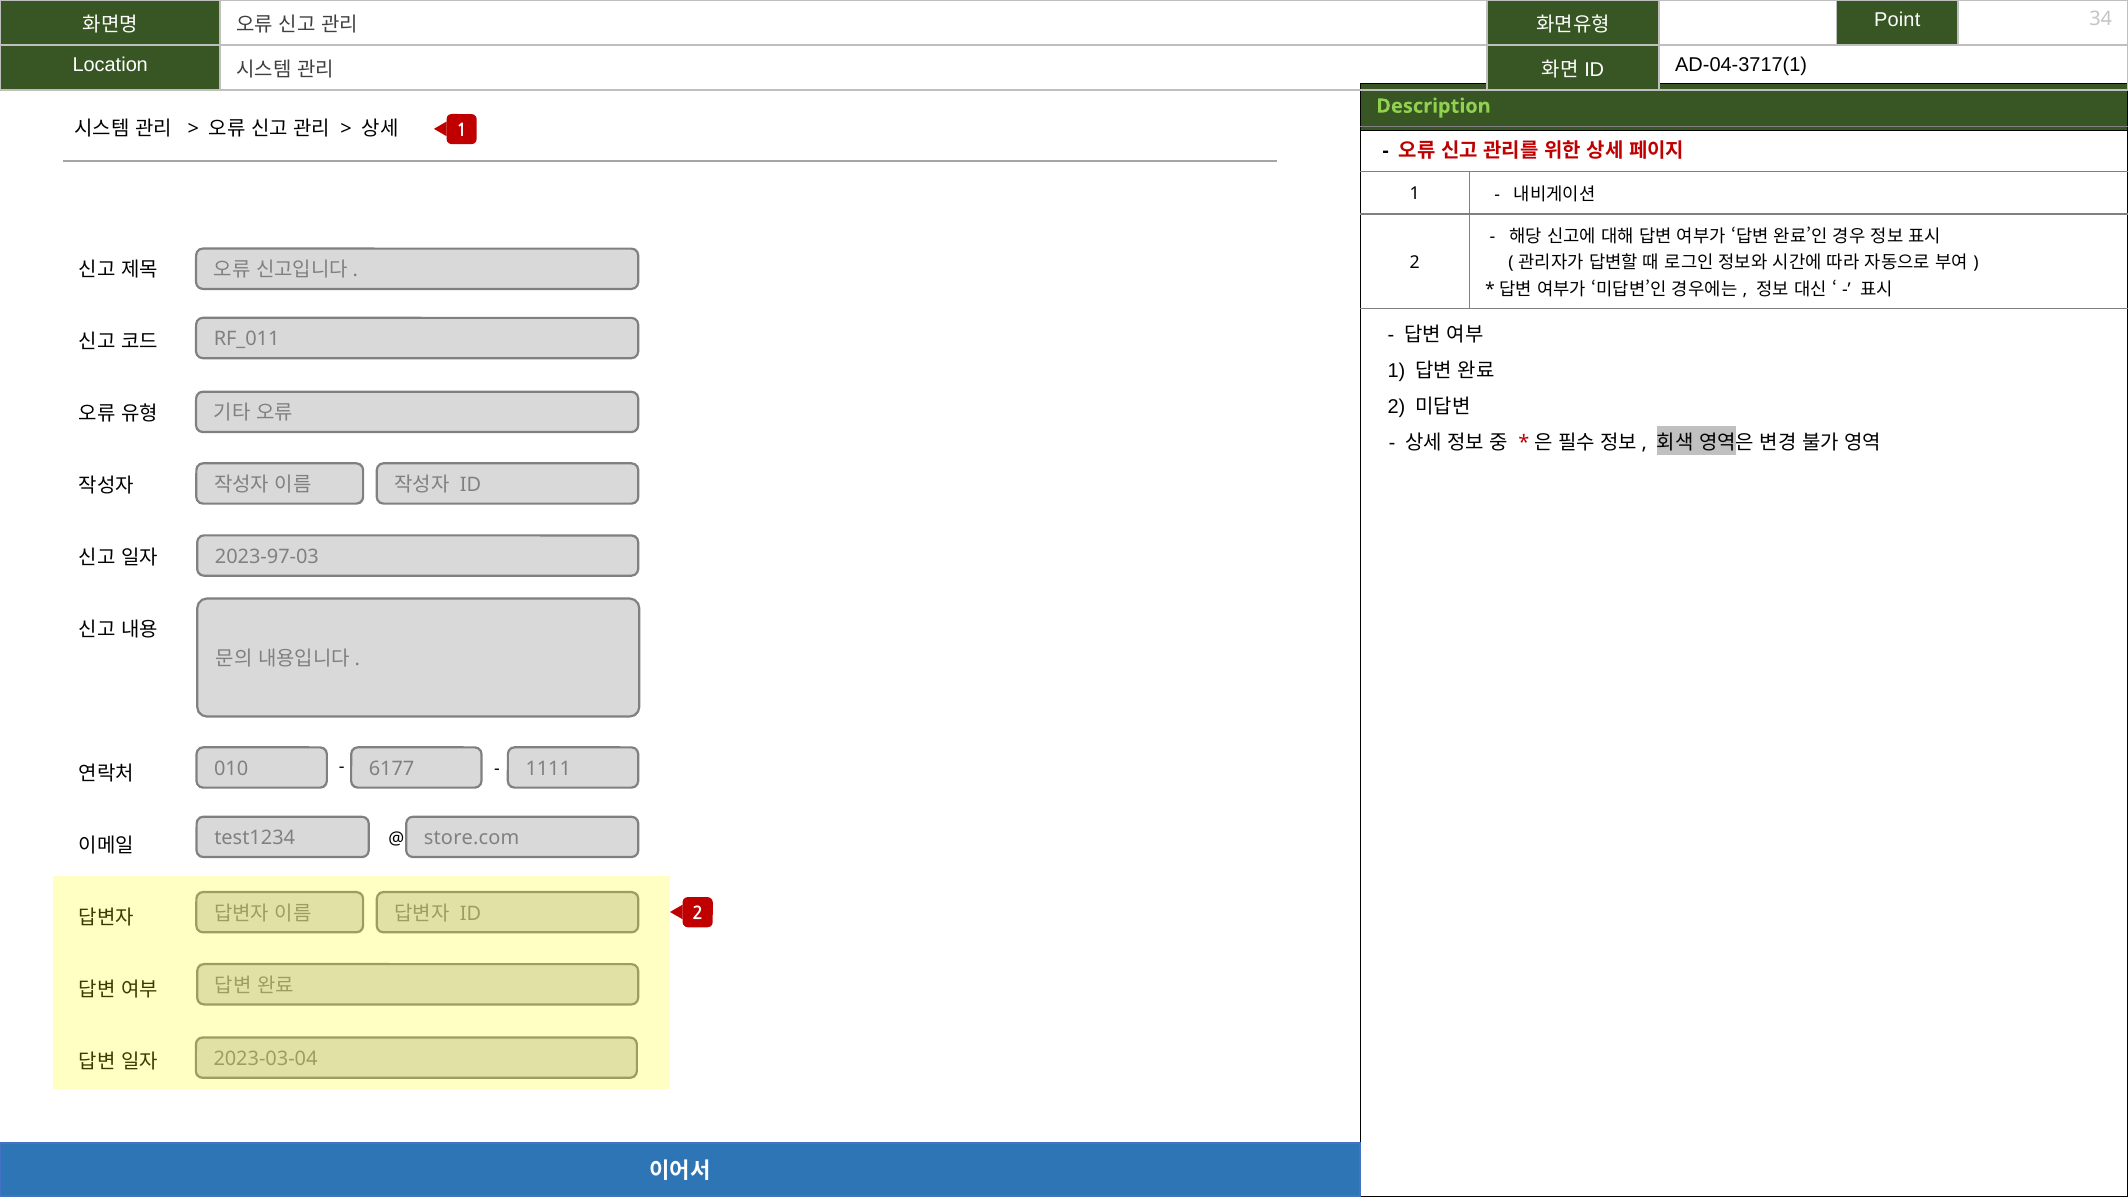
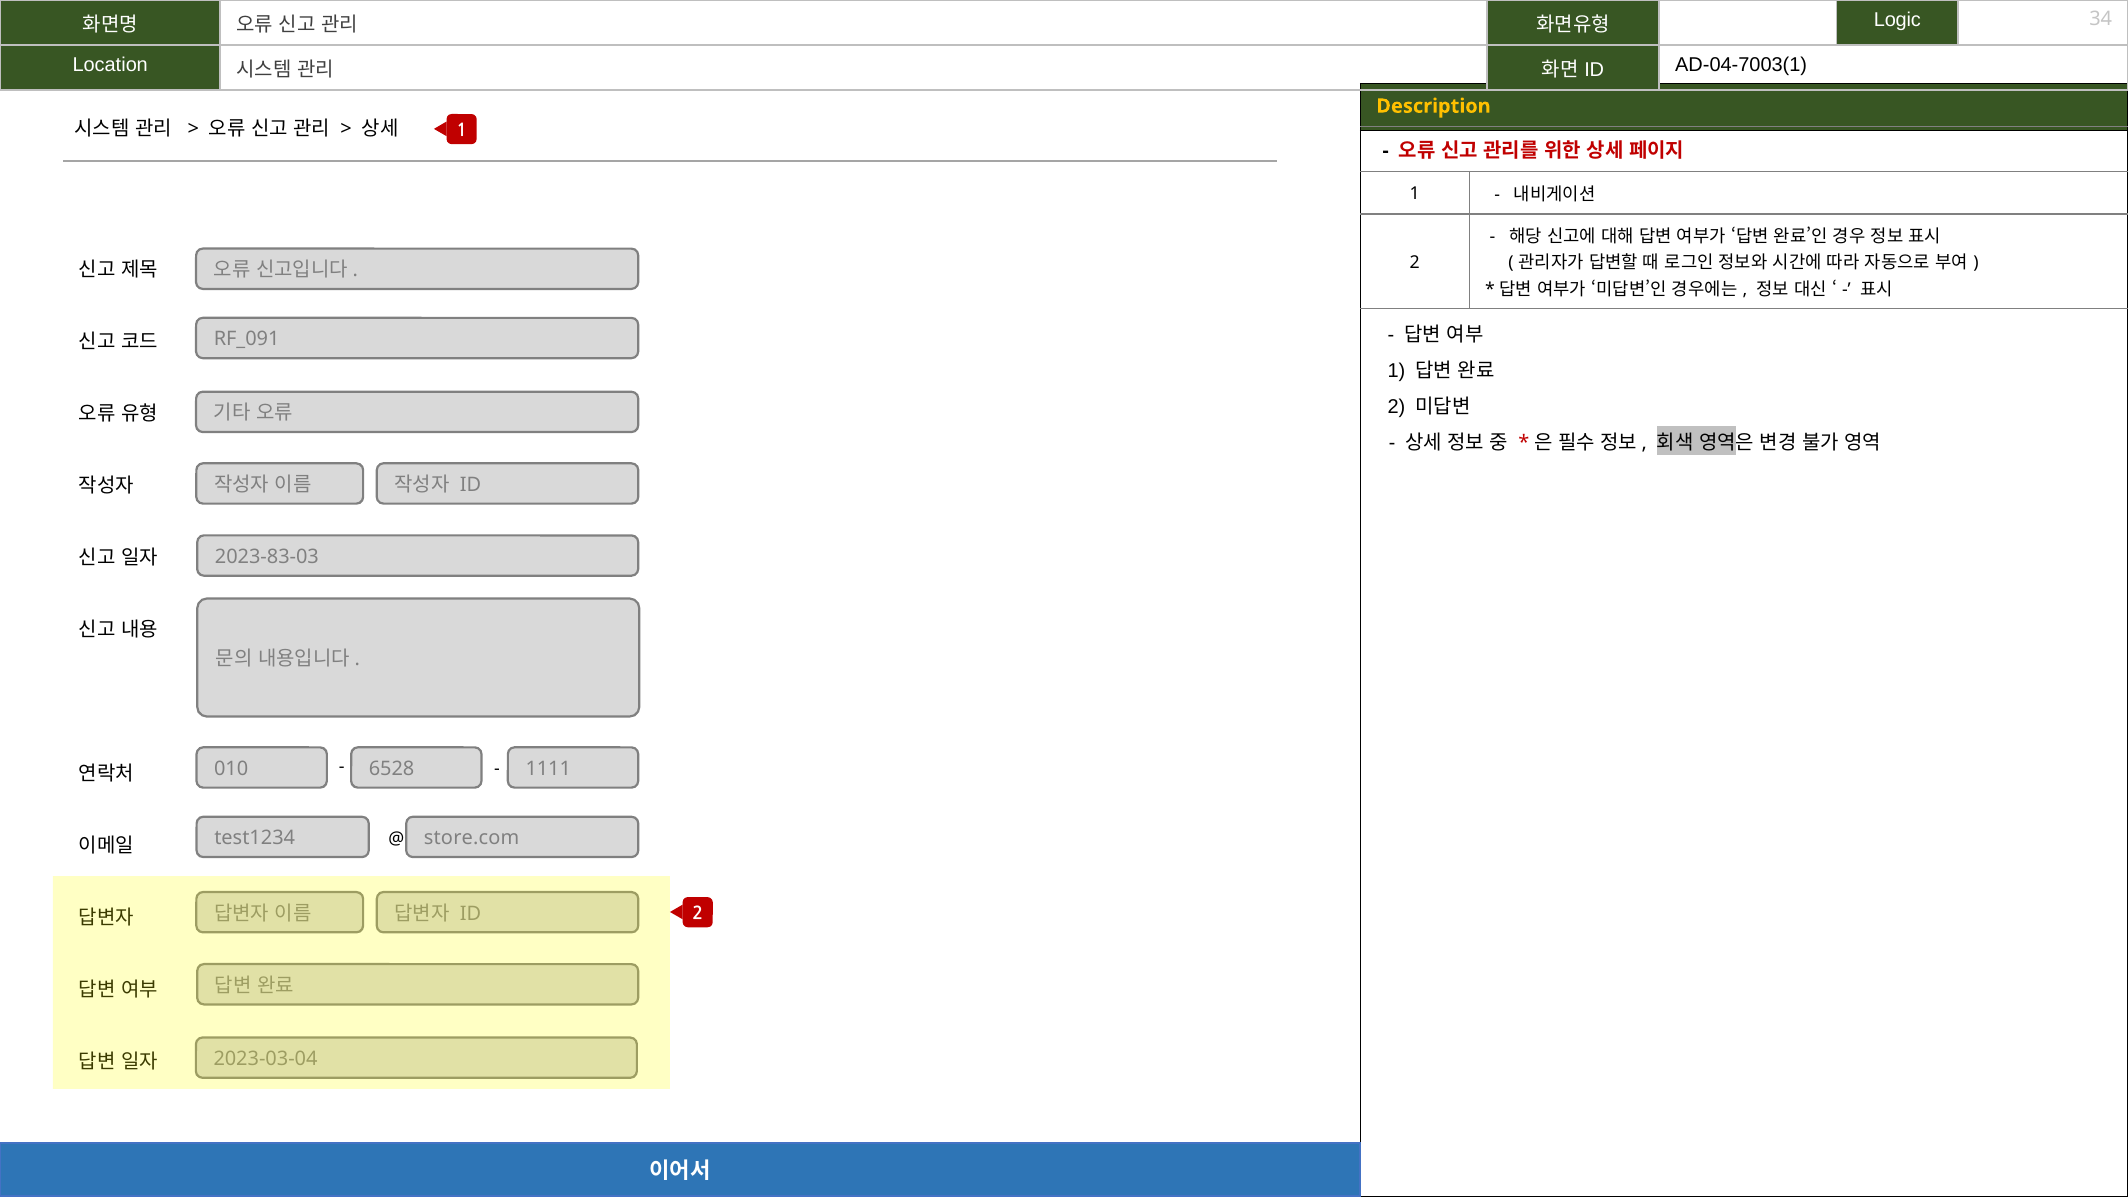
Point: Point -> Logic
AD-04-3717(1: AD-04-3717(1 -> AD-04-7003(1
Description colour: light green -> yellow
RF_011: RF_011 -> RF_091
2023-97-03: 2023-97-03 -> 2023-83-03
6177: 6177 -> 6528
